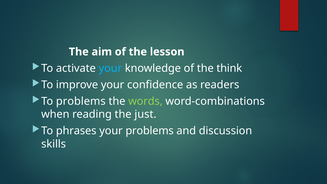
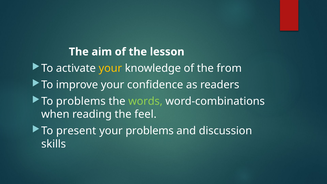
your at (110, 68) colour: light blue -> yellow
think: think -> from
just: just -> feel
phrases: phrases -> present
